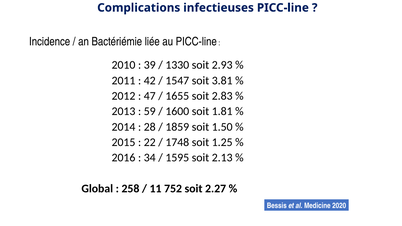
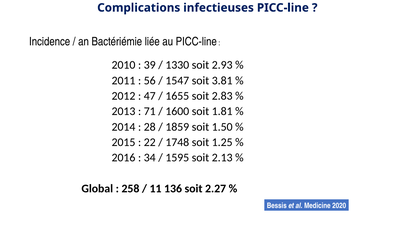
42: 42 -> 56
59: 59 -> 71
752: 752 -> 136
